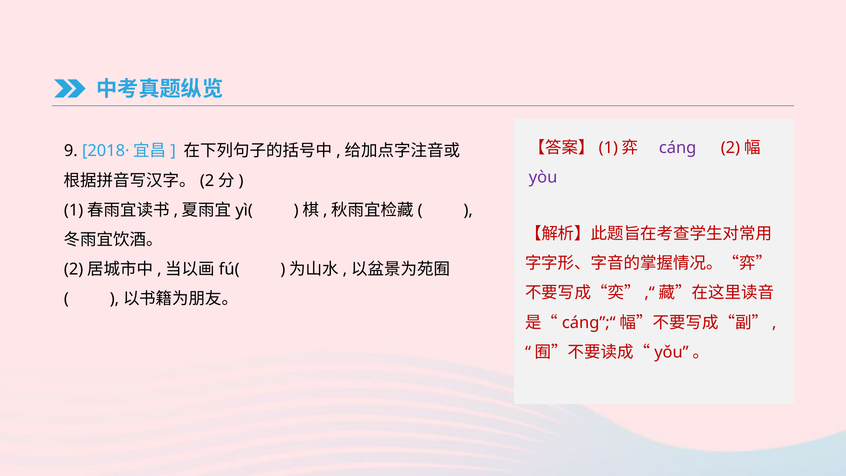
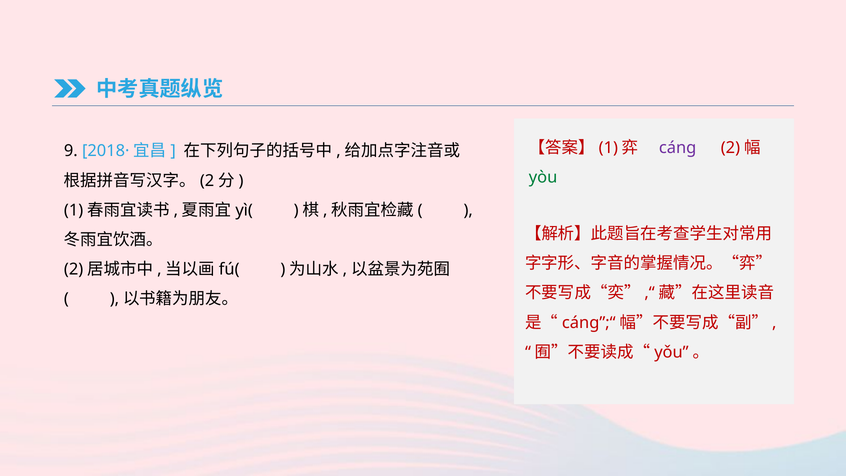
yòu colour: purple -> green
